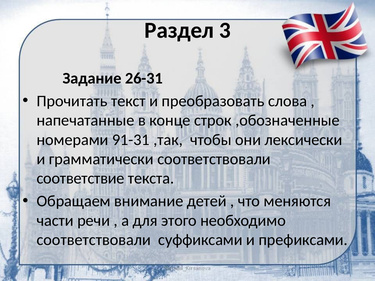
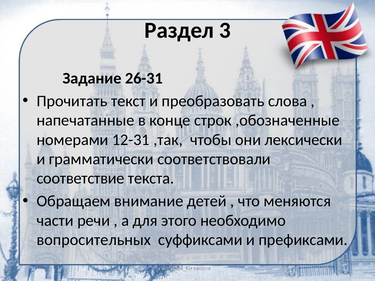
91-31: 91-31 -> 12-31
соответствовали at (94, 240): соответствовали -> вопросительных
